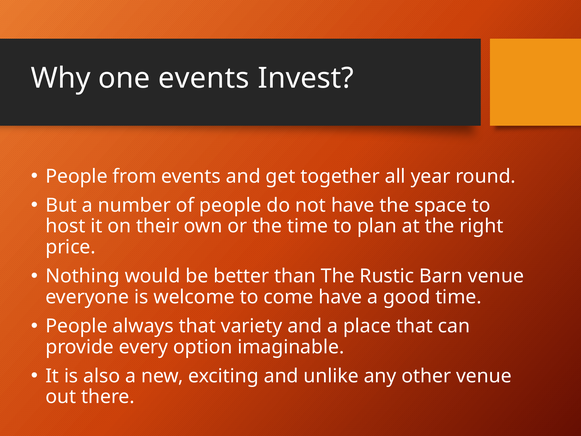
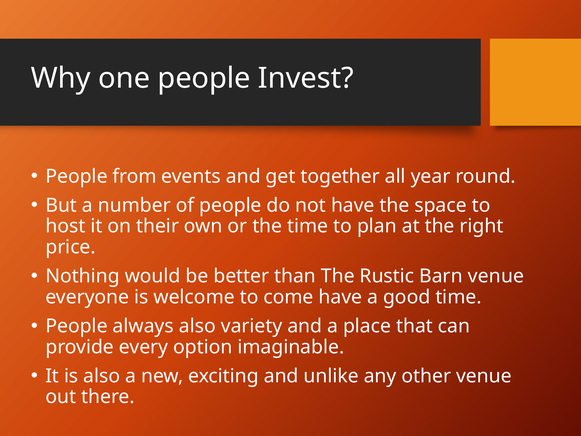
one events: events -> people
always that: that -> also
